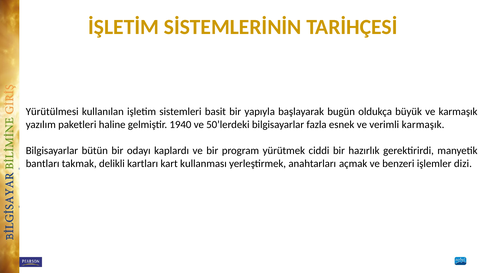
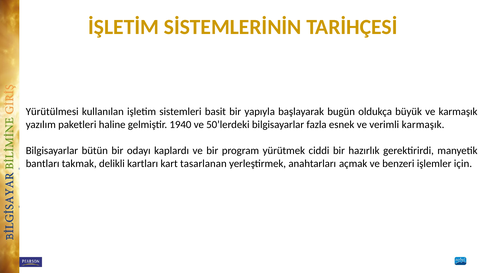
kullanması: kullanması -> tasarlanan
dizi: dizi -> için
